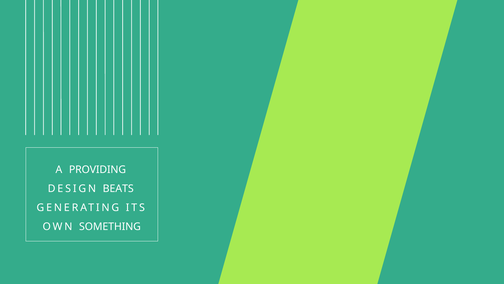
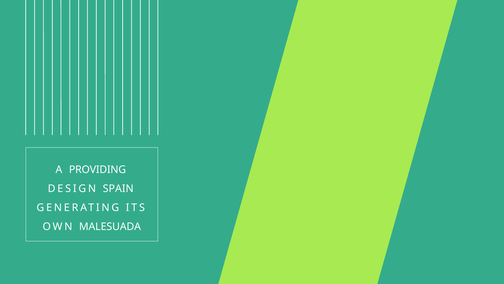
BEATS: BEATS -> SPAIN
SOMETHING: SOMETHING -> MALESUADA
